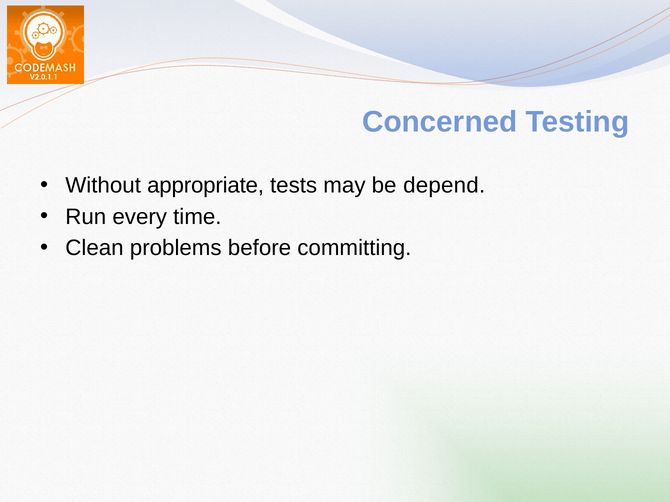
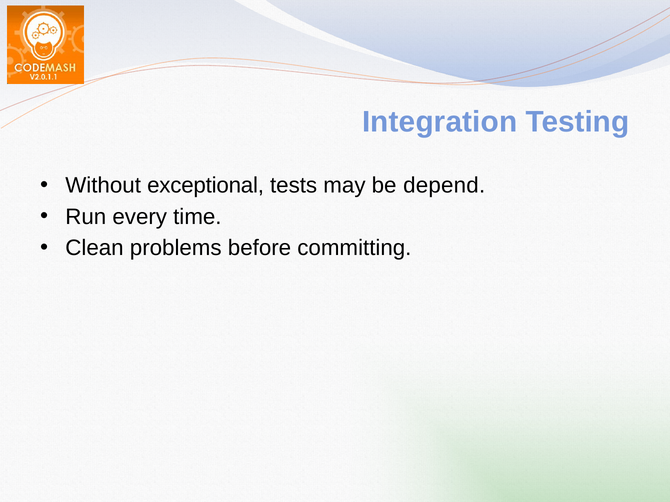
Concerned: Concerned -> Integration
appropriate: appropriate -> exceptional
